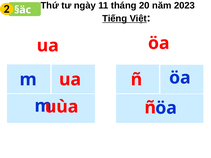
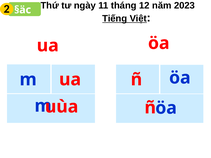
20: 20 -> 12
